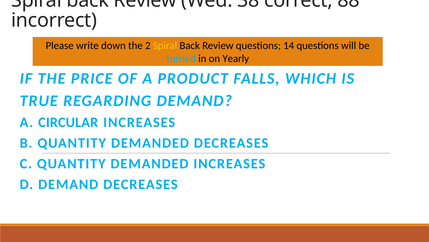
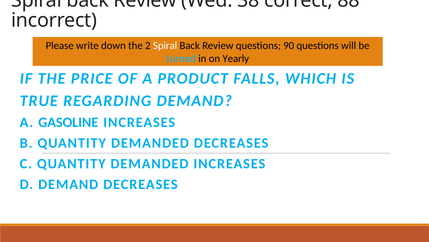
Spiral at (165, 46) colour: yellow -> white
14: 14 -> 90
CIRCULAR: CIRCULAR -> GASOLINE
